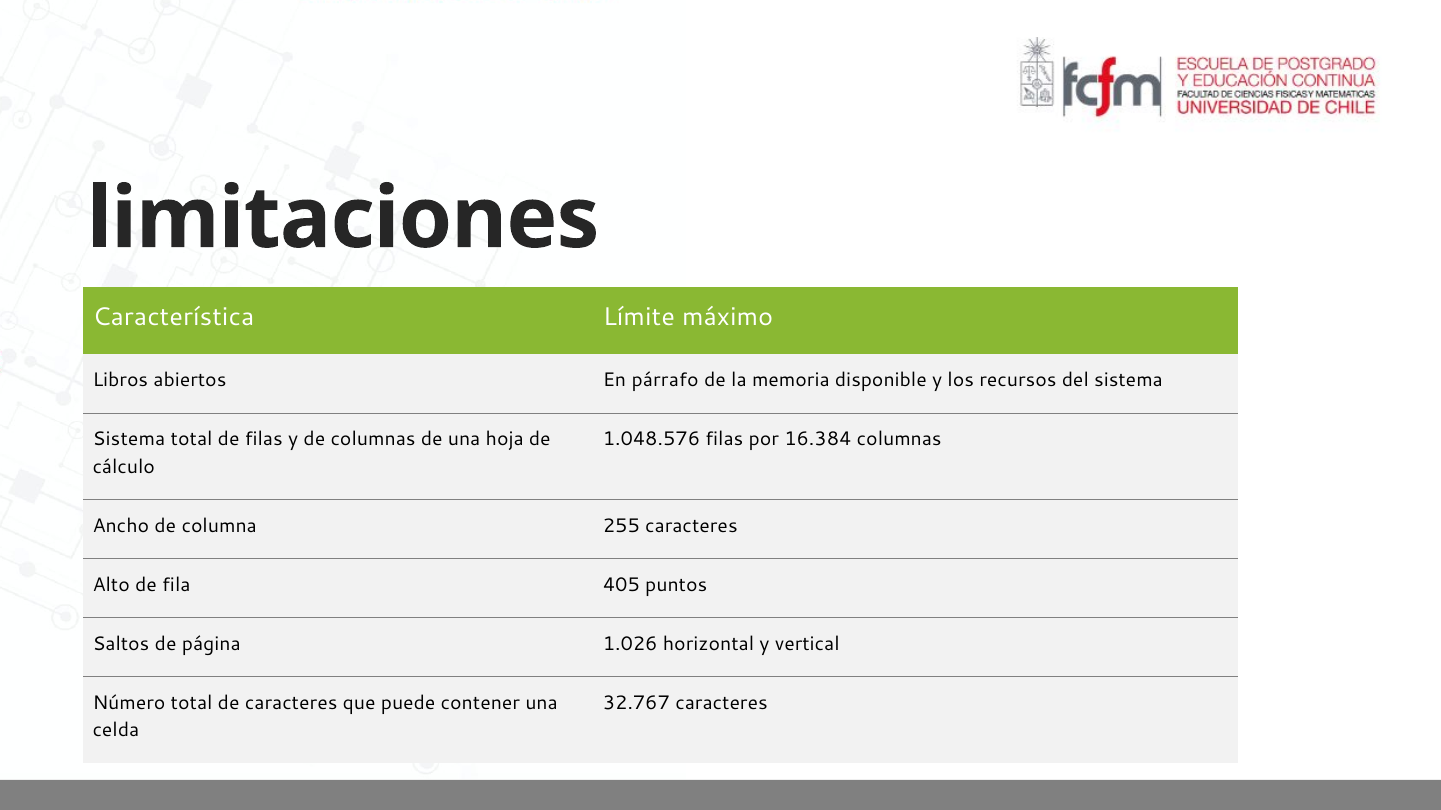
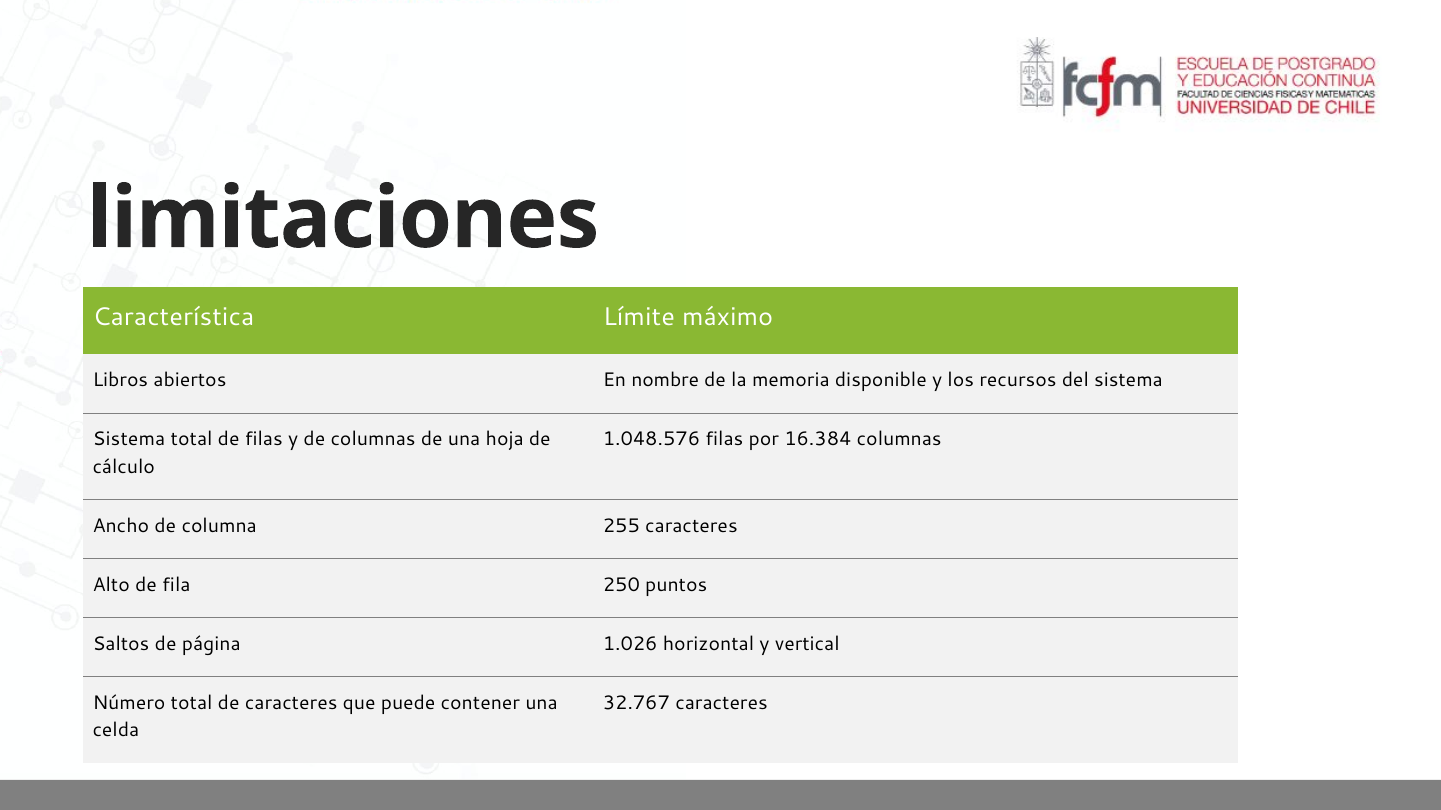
párrafo: párrafo -> nombre
405: 405 -> 250
